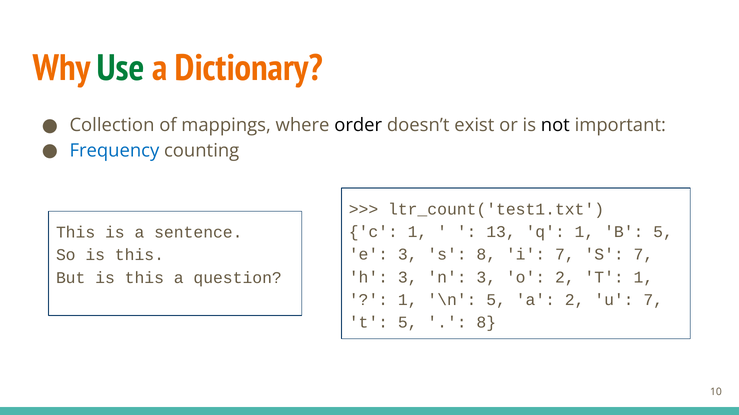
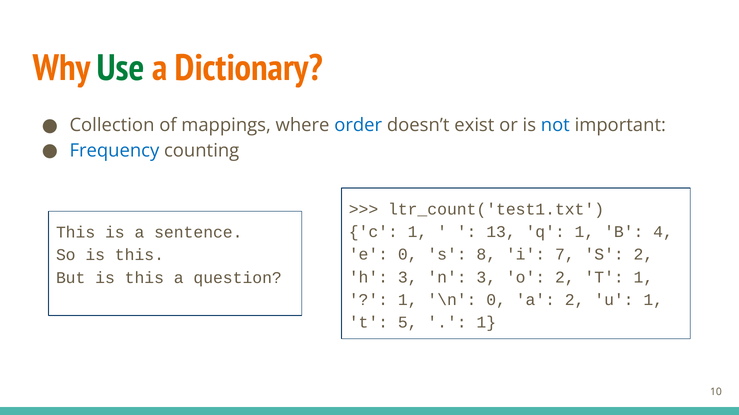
order colour: black -> blue
not colour: black -> blue
B 5: 5 -> 4
e 3: 3 -> 0
S 7: 7 -> 2
\n 5: 5 -> 0
u 7: 7 -> 1
8 at (486, 323): 8 -> 1
